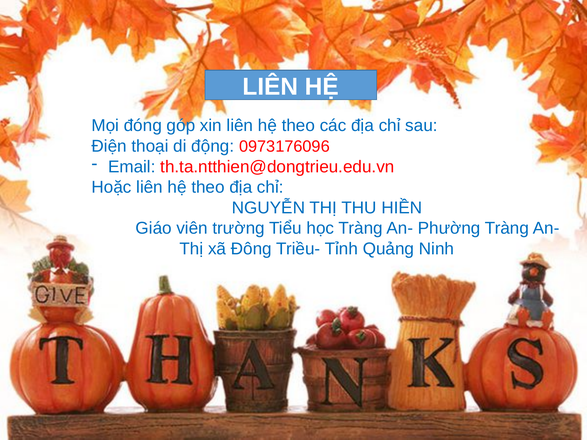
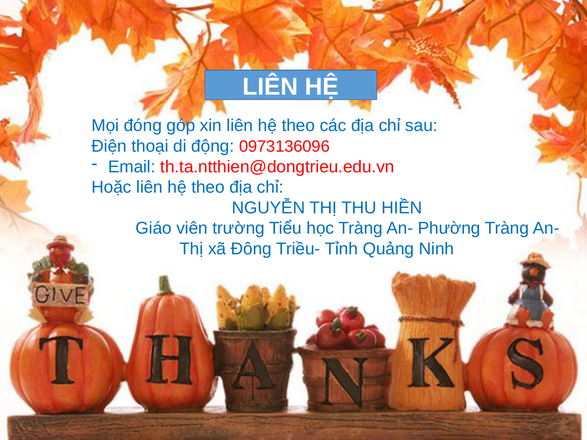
0973176096: 0973176096 -> 0973136096
